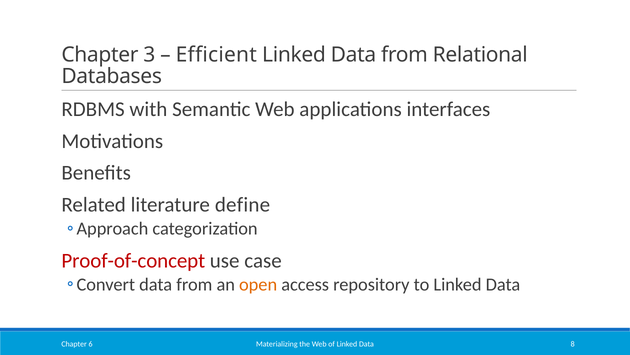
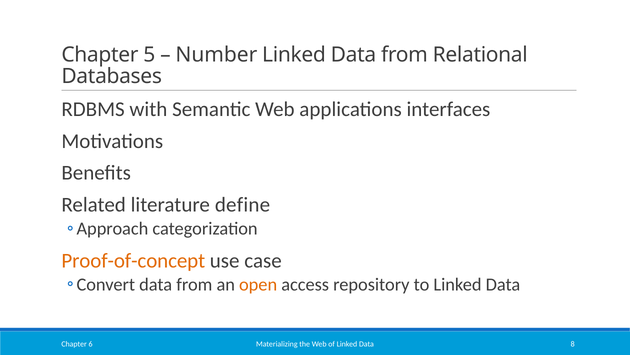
3: 3 -> 5
Efficient: Efficient -> Number
Proof-of-concept colour: red -> orange
